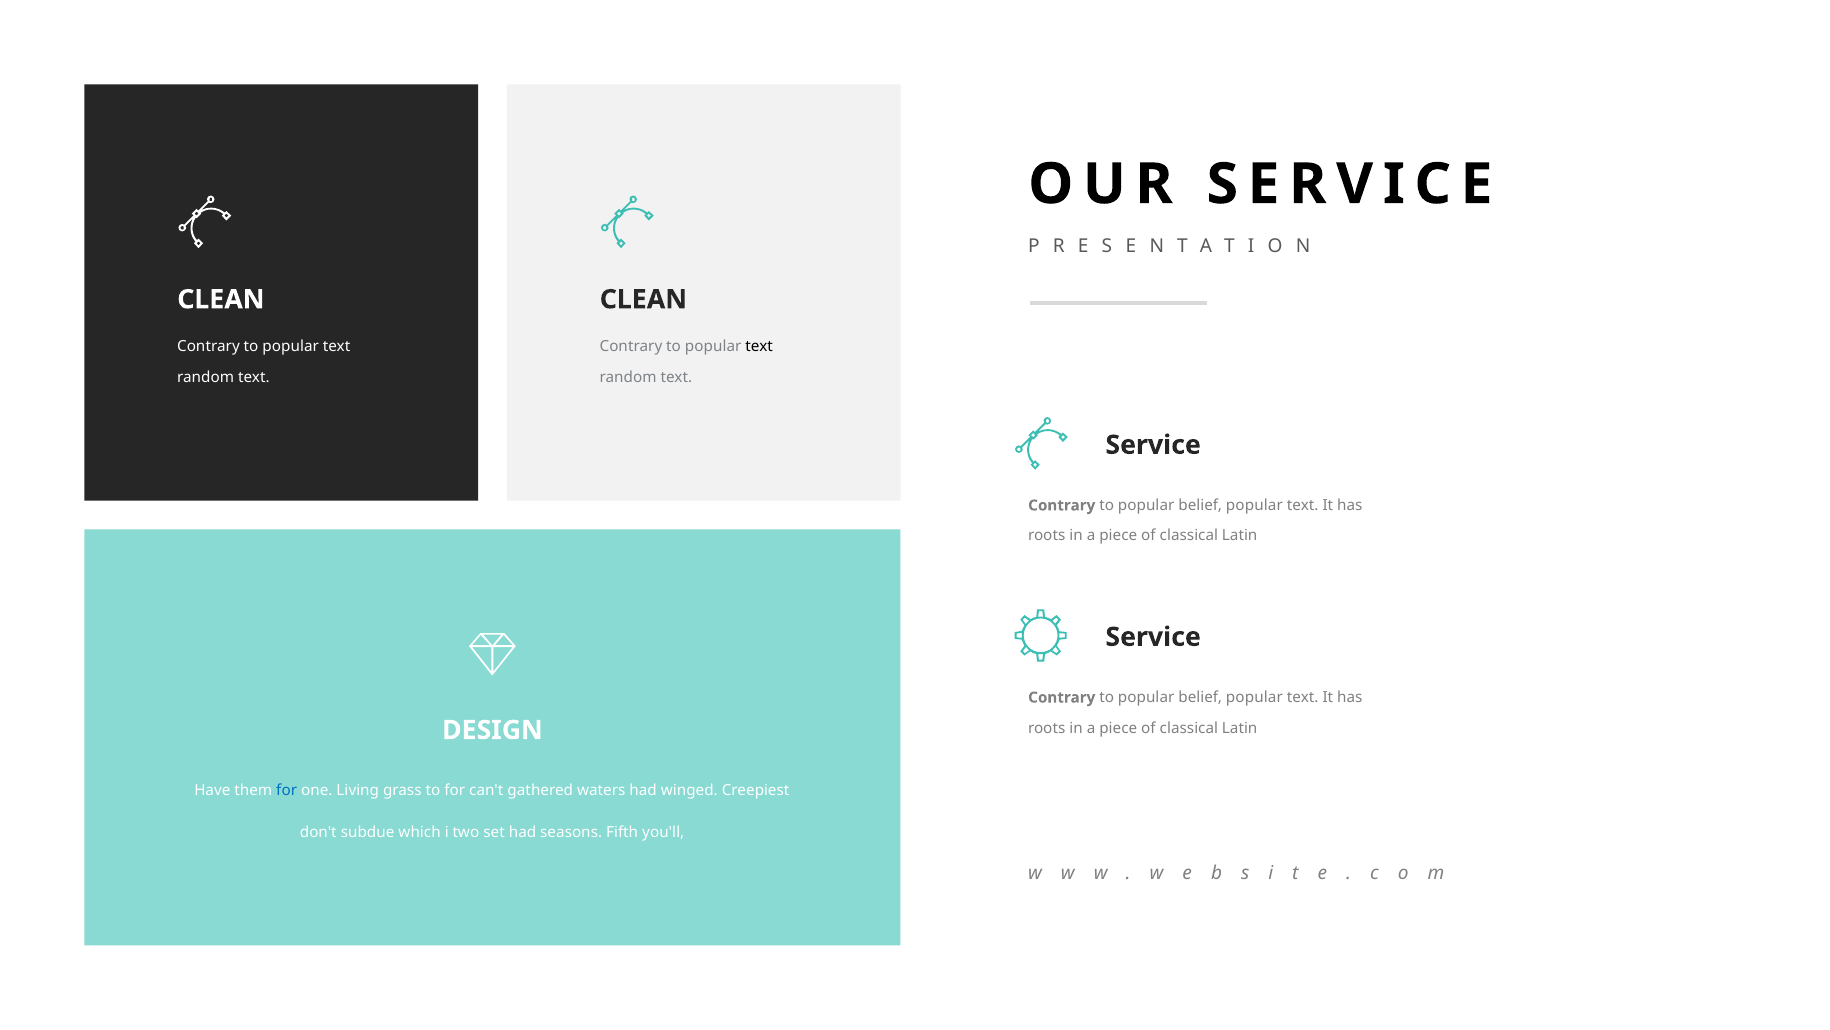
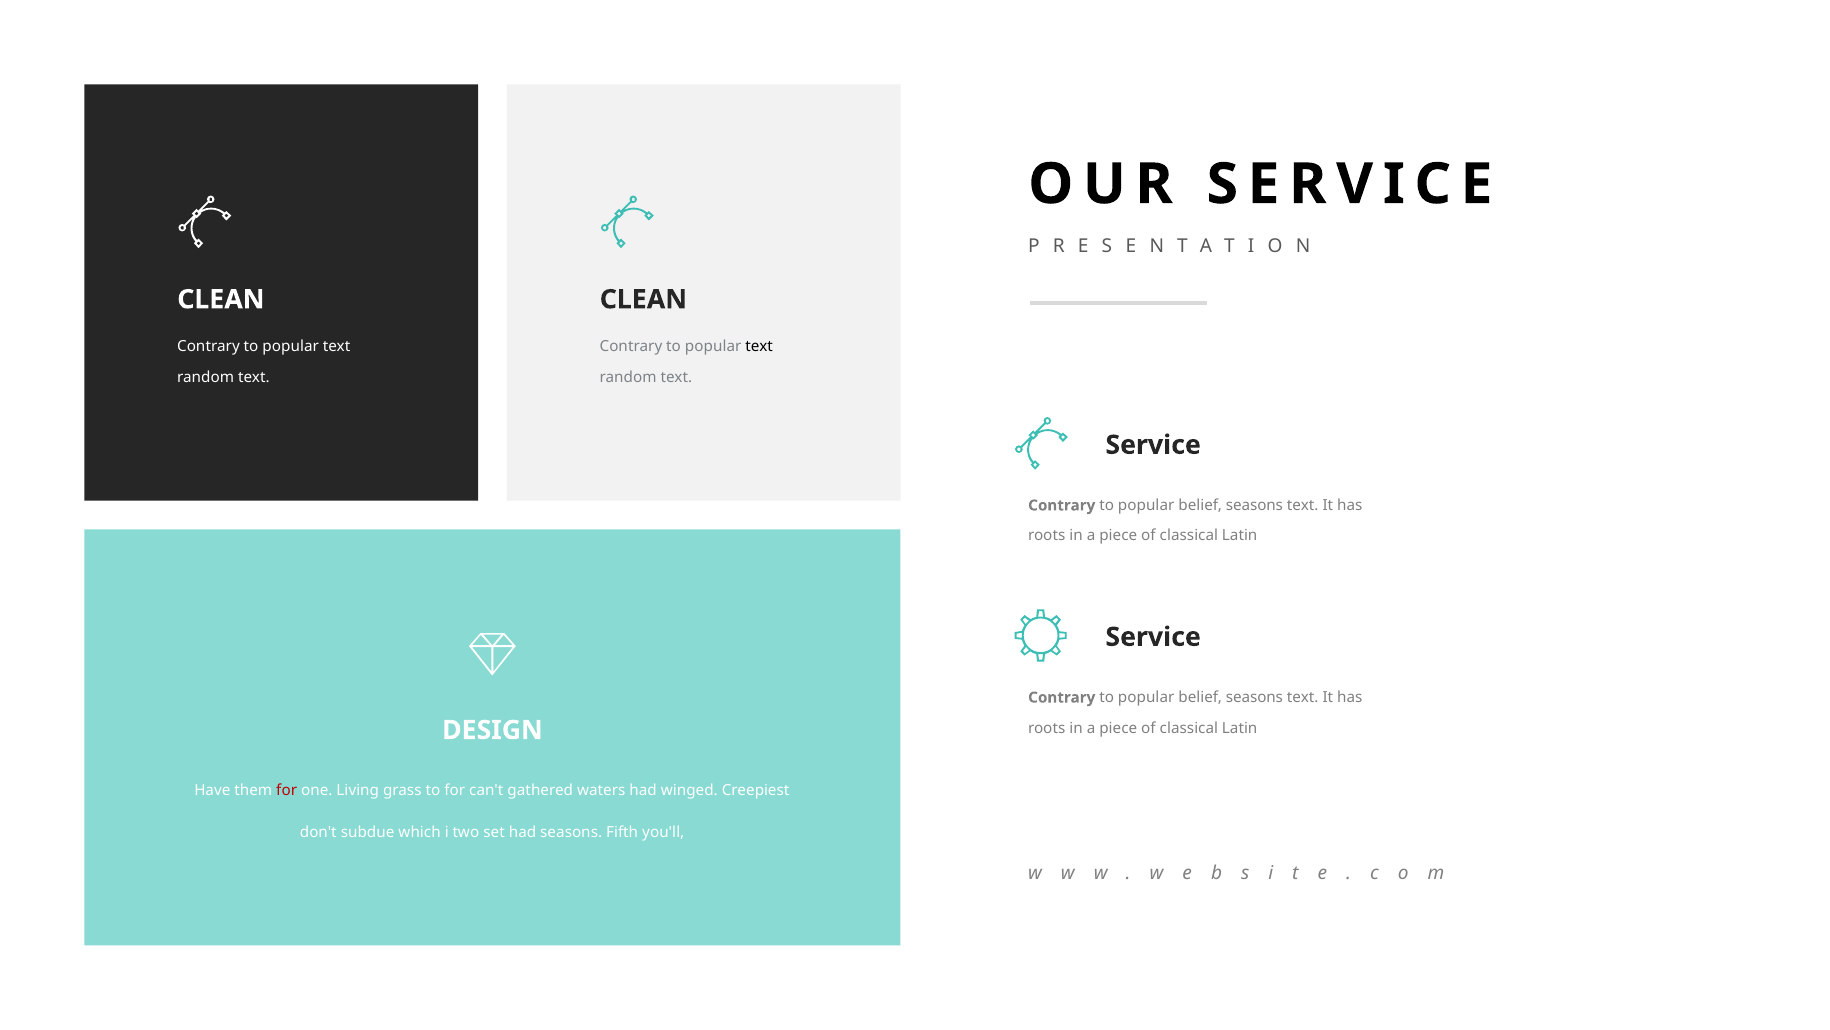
popular at (1254, 505): popular -> seasons
popular at (1254, 697): popular -> seasons
for at (287, 790) colour: blue -> red
